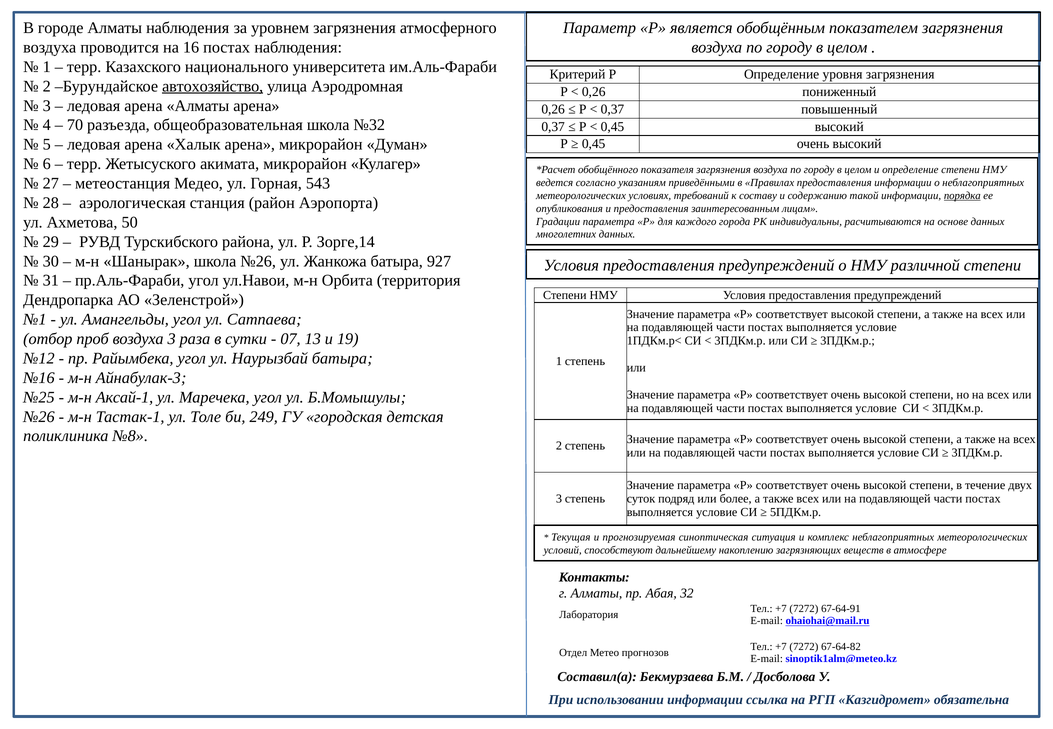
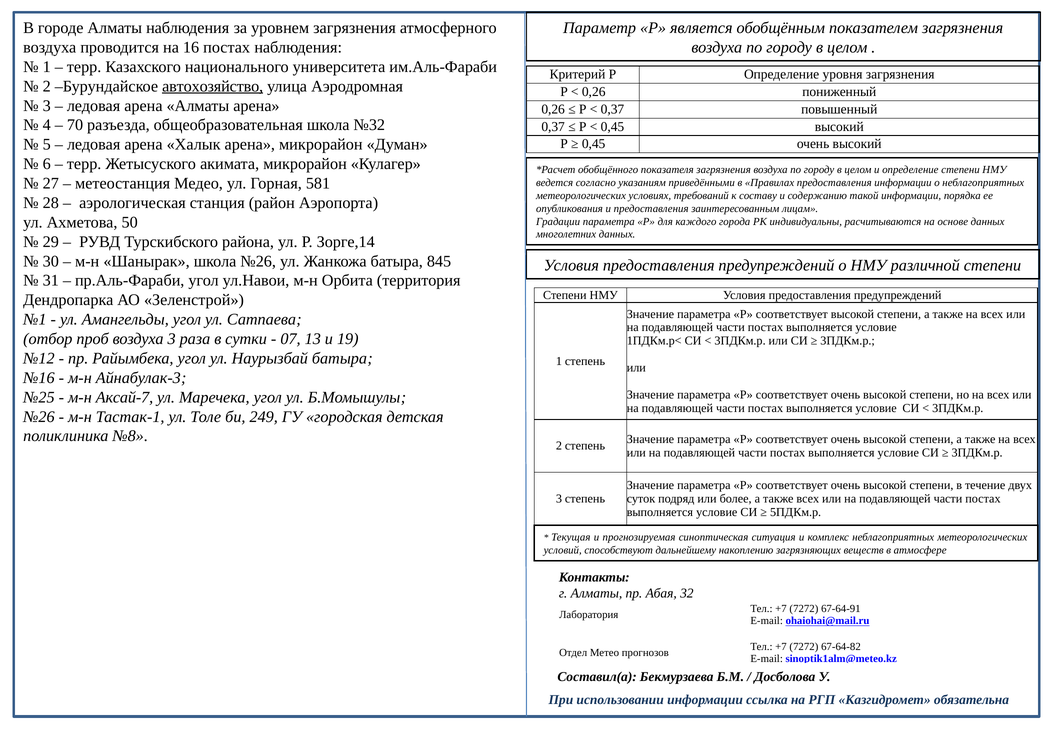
543: 543 -> 581
порядка underline: present -> none
927: 927 -> 845
Аксай-1: Аксай-1 -> Аксай-7
